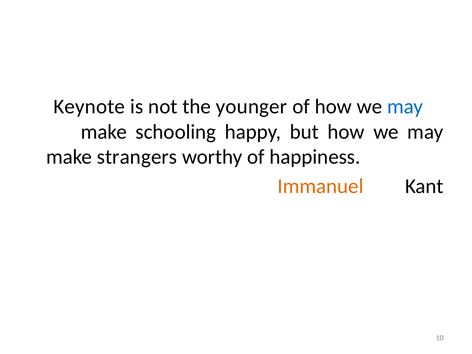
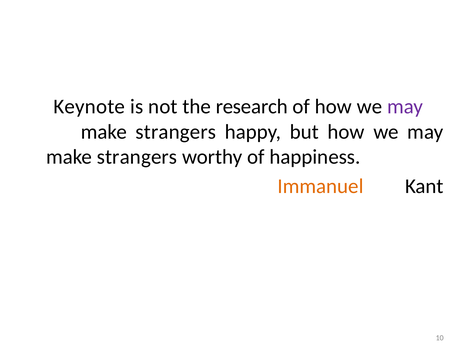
younger: younger -> research
may at (405, 107) colour: blue -> purple
schooling at (176, 132): schooling -> strangers
